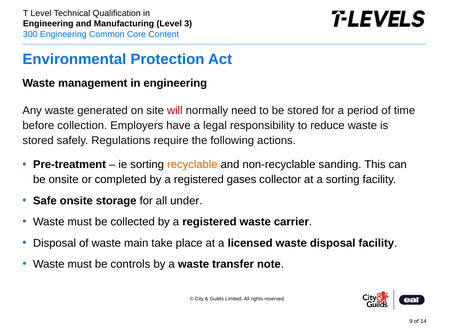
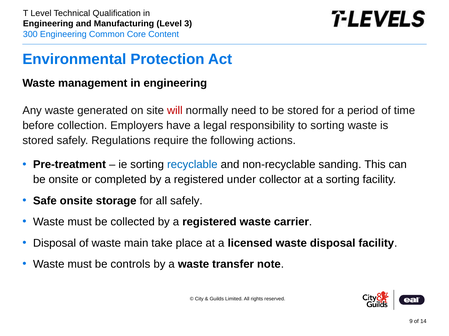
to reduce: reduce -> sorting
recyclable colour: orange -> blue
gases: gases -> under
all under: under -> safely
